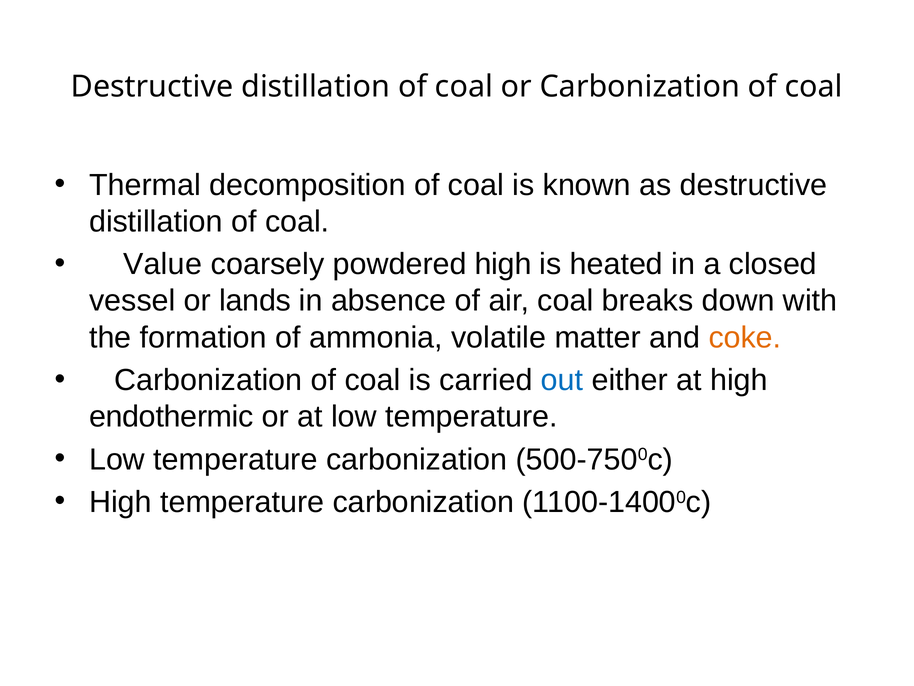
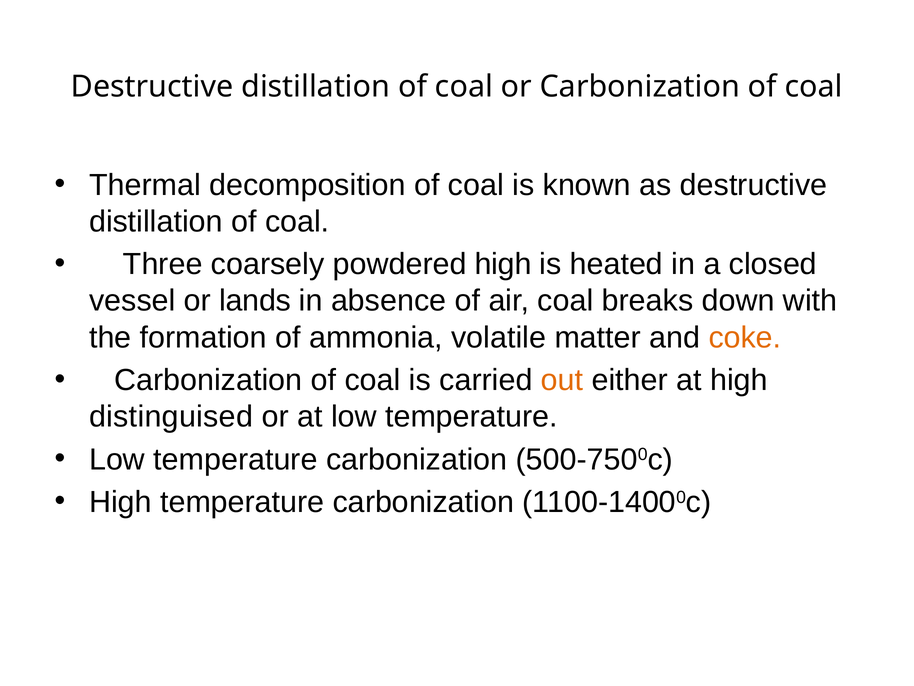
Value: Value -> Three
out colour: blue -> orange
endothermic: endothermic -> distinguised
